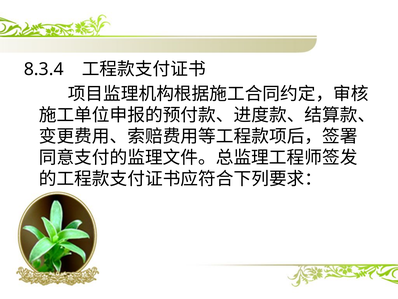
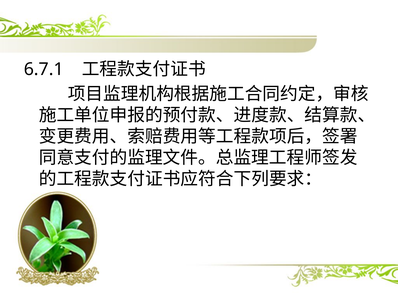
8.3.4: 8.3.4 -> 6.7.1
